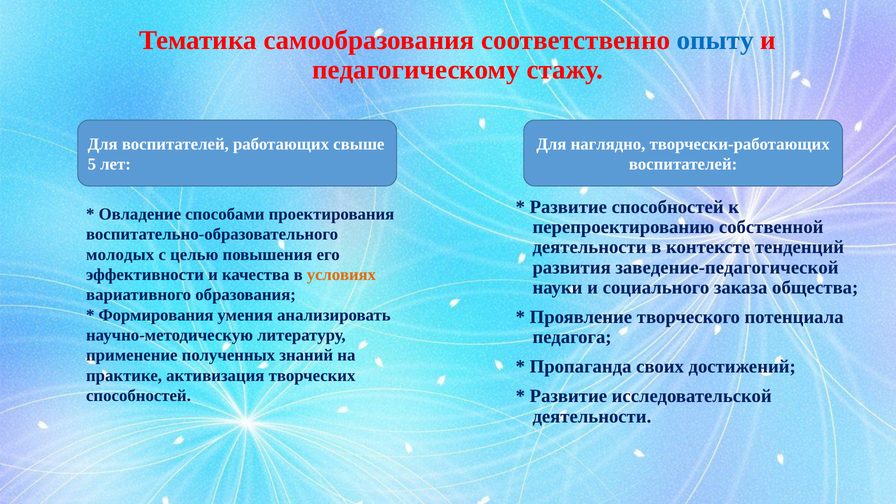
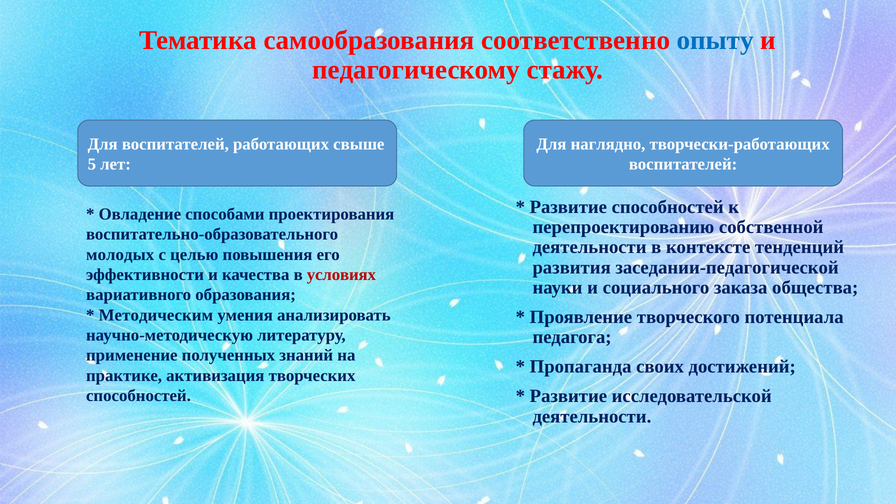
заведение-педагогической: заведение-педагогической -> заседании-педагогической
условиях colour: orange -> red
Формирования: Формирования -> Методическим
